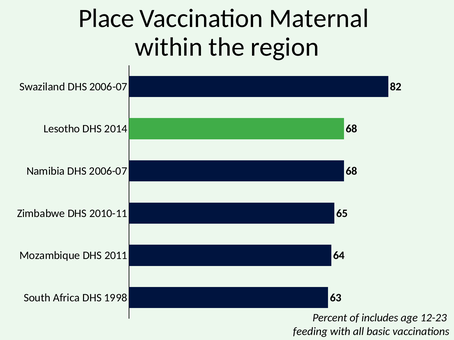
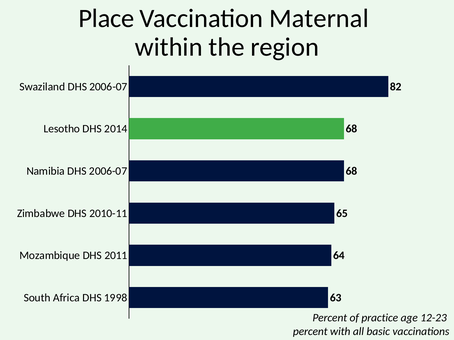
includes: includes -> practice
feeding at (310, 332): feeding -> percent
